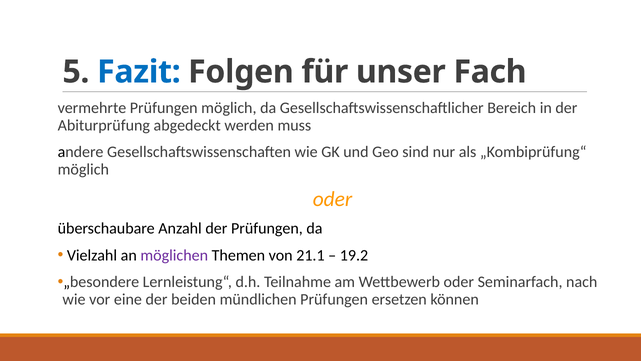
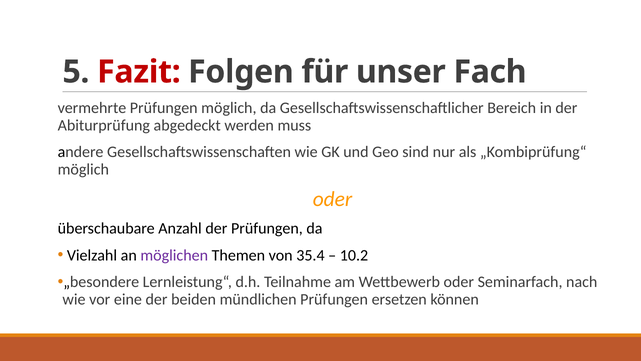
Fazit colour: blue -> red
21.1: 21.1 -> 35.4
19.2: 19.2 -> 10.2
